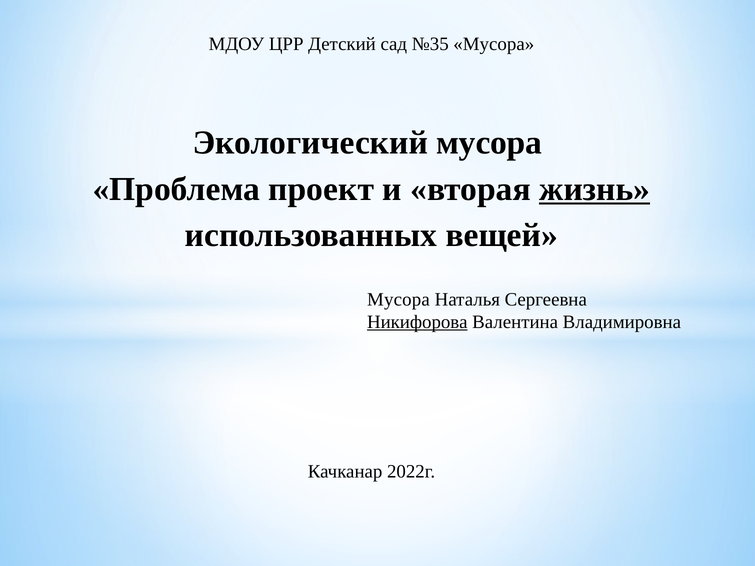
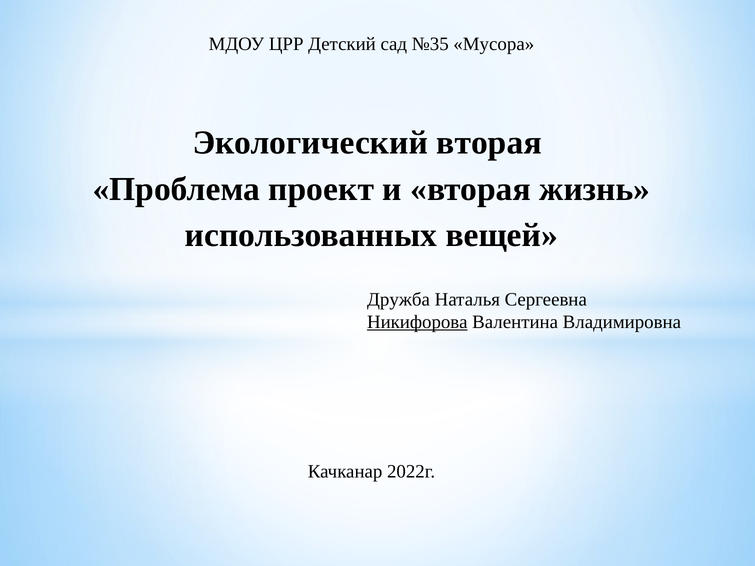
Экологический мусора: мусора -> вторая
жизнь underline: present -> none
Мусора at (398, 299): Мусора -> Дружба
